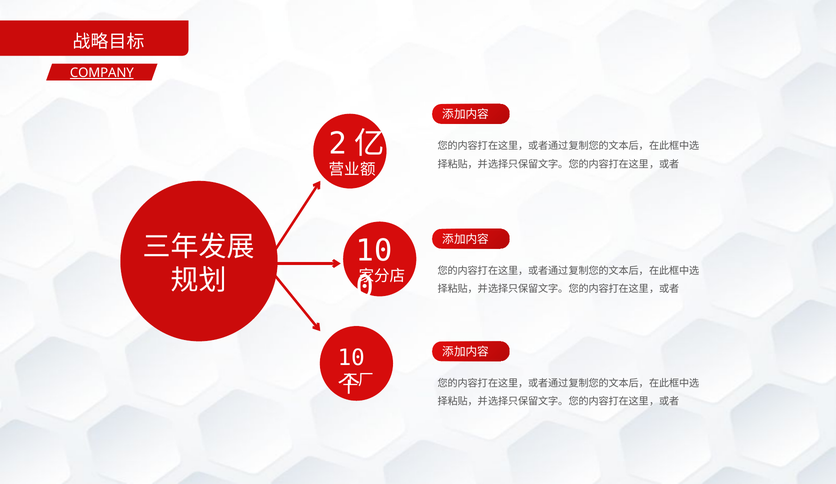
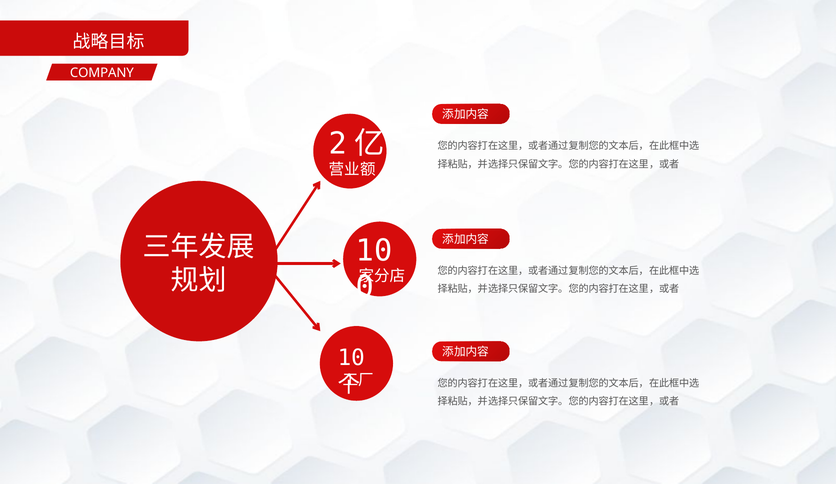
COMPANY underline: present -> none
